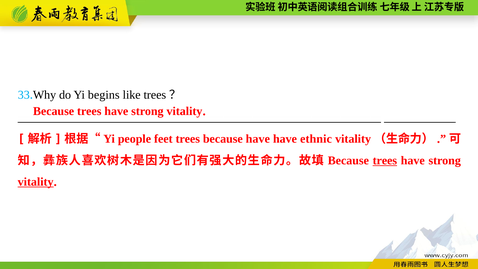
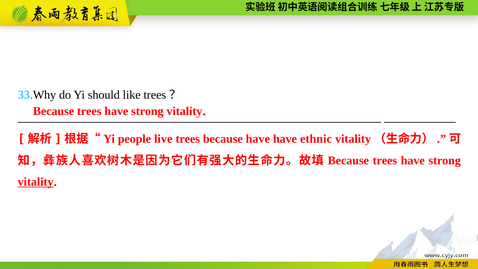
begins: begins -> should
feet: feet -> live
trees at (385, 160) underline: present -> none
